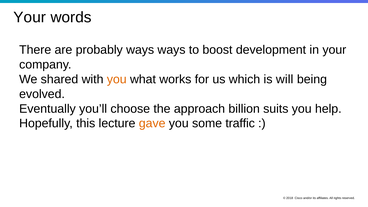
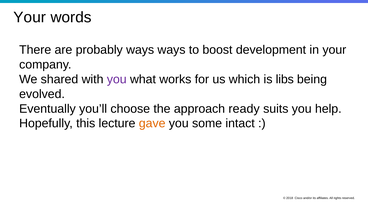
you at (117, 79) colour: orange -> purple
will: will -> libs
billion: billion -> ready
traffic: traffic -> intact
